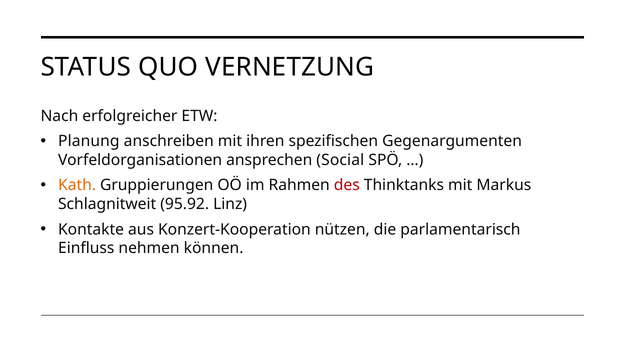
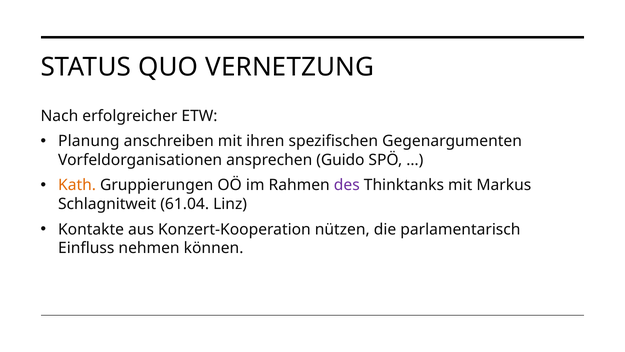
Social: Social -> Guido
des colour: red -> purple
95.92: 95.92 -> 61.04
